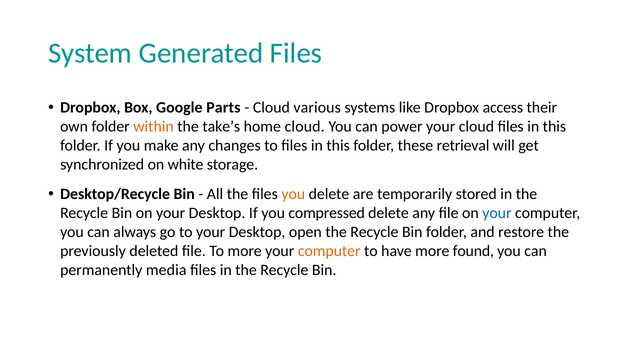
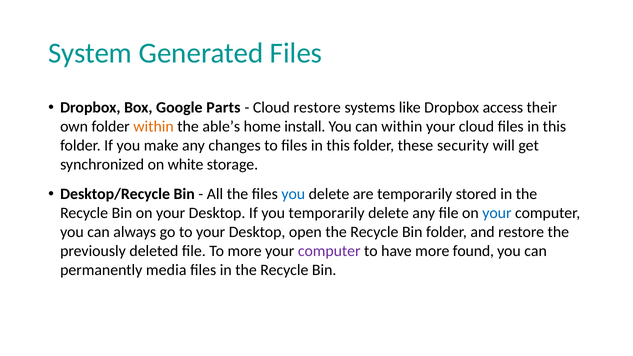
Cloud various: various -> restore
take’s: take’s -> able’s
home cloud: cloud -> install
can power: power -> within
retrieval: retrieval -> security
you at (293, 194) colour: orange -> blue
you compressed: compressed -> temporarily
computer at (329, 251) colour: orange -> purple
